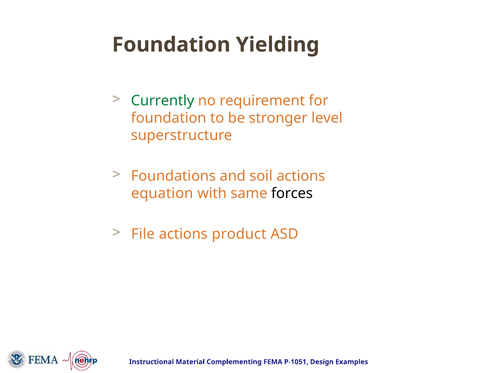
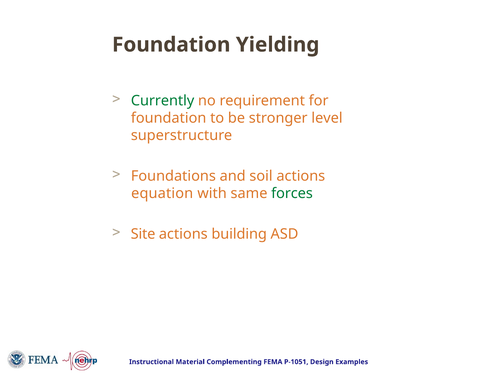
forces colour: black -> green
File: File -> Site
product: product -> building
